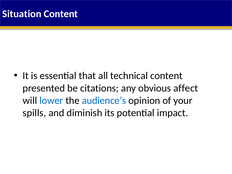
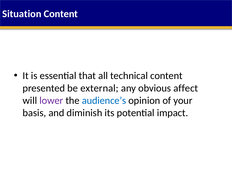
citations: citations -> external
lower colour: blue -> purple
spills: spills -> basis
